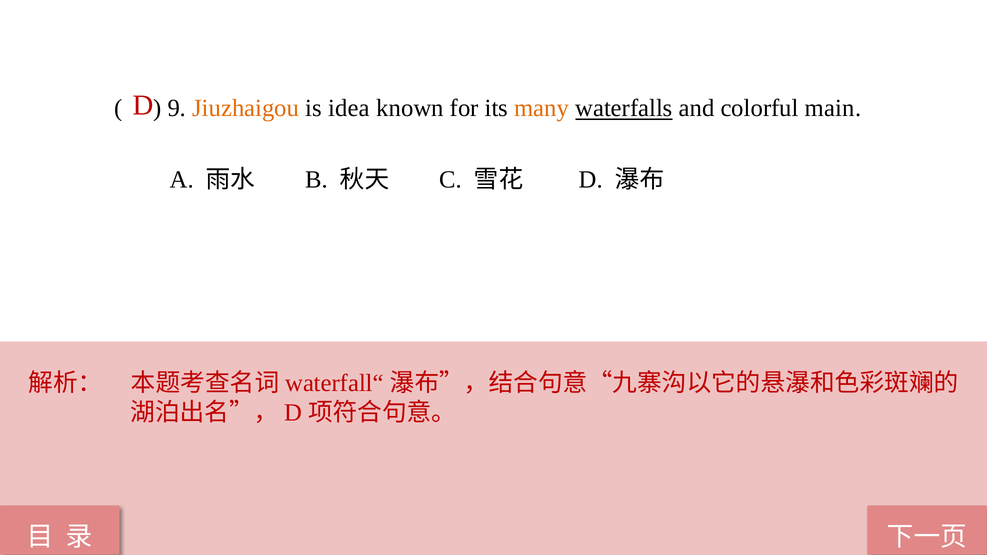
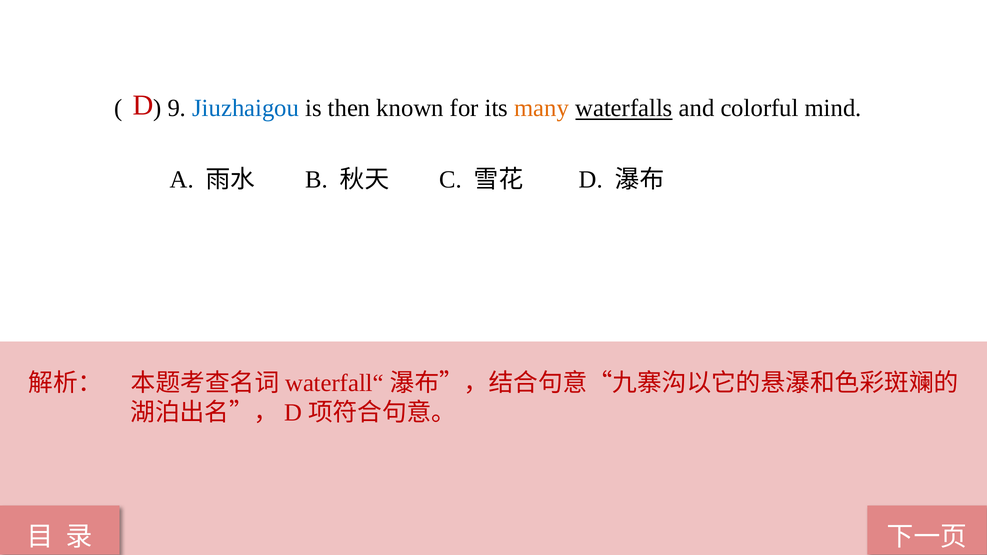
Jiuzhaigou colour: orange -> blue
idea: idea -> then
main: main -> mind
